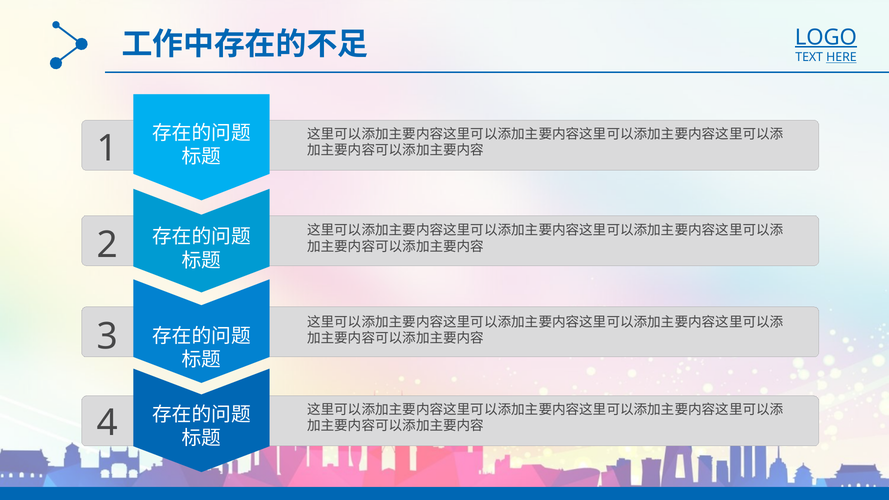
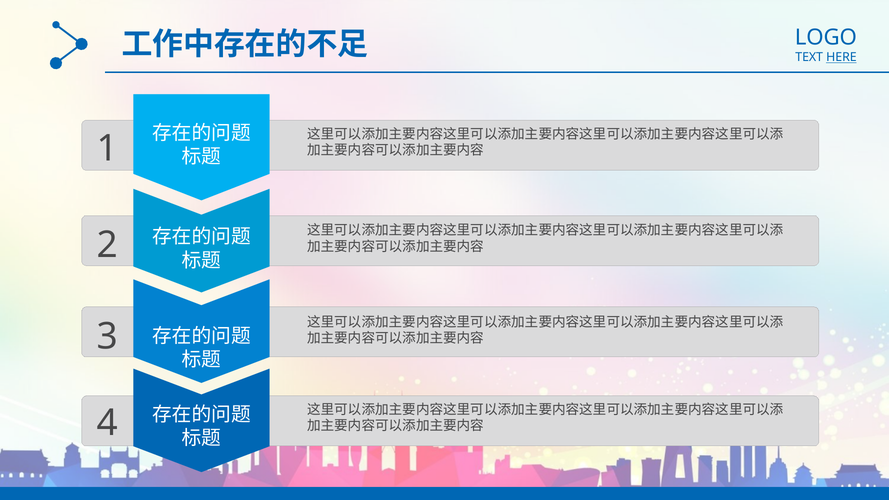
LOGO underline: present -> none
